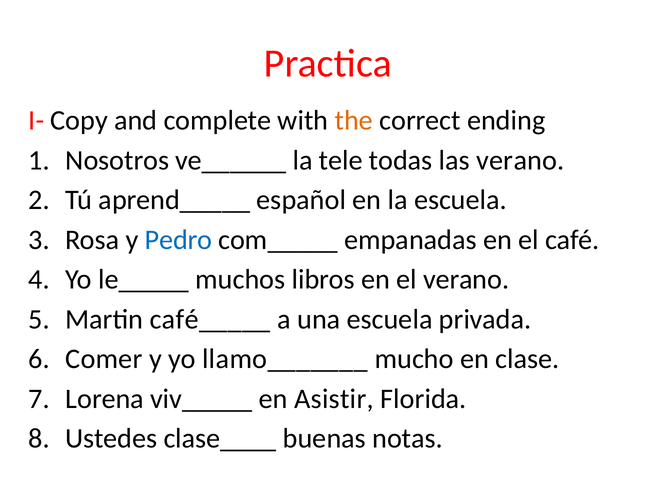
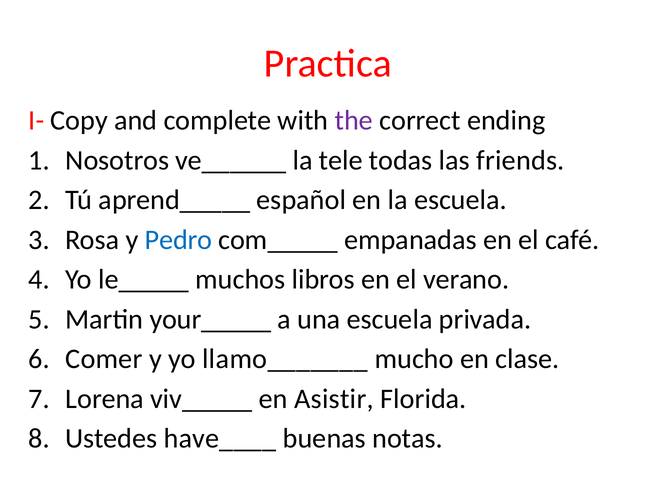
the colour: orange -> purple
las verano: verano -> friends
café_____: café_____ -> your_____
clase____: clase____ -> have____
